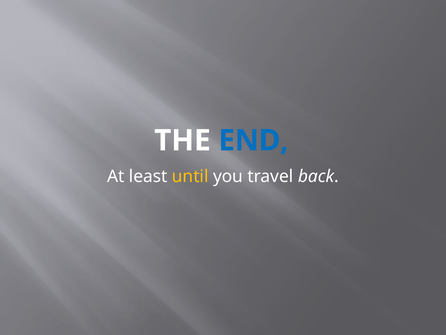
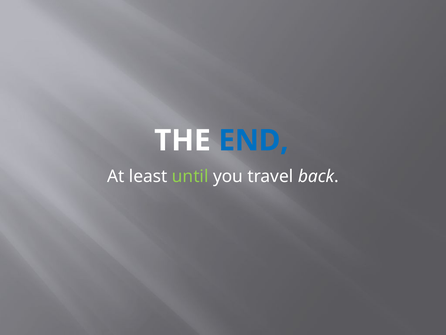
until colour: yellow -> light green
